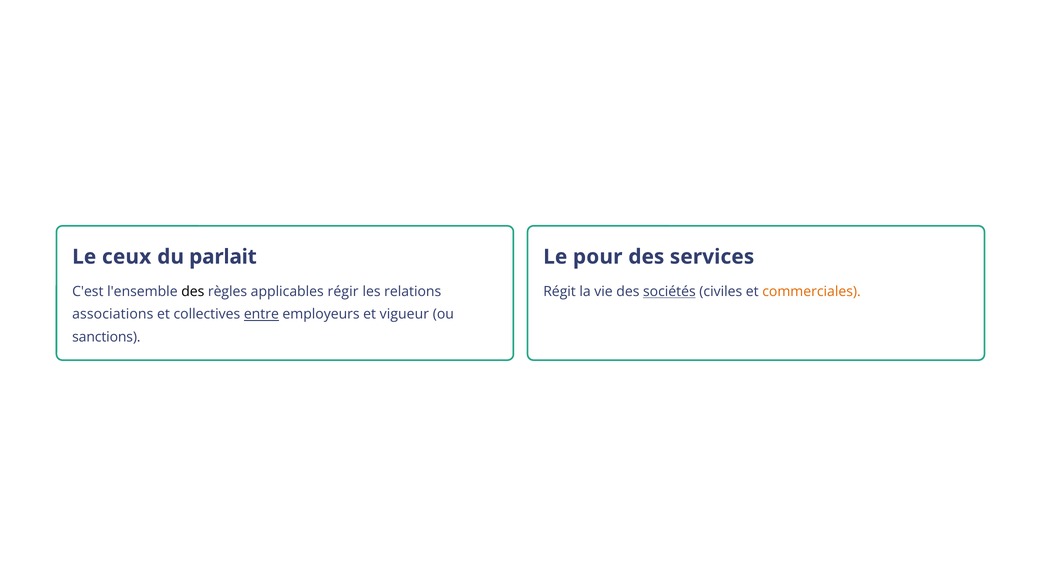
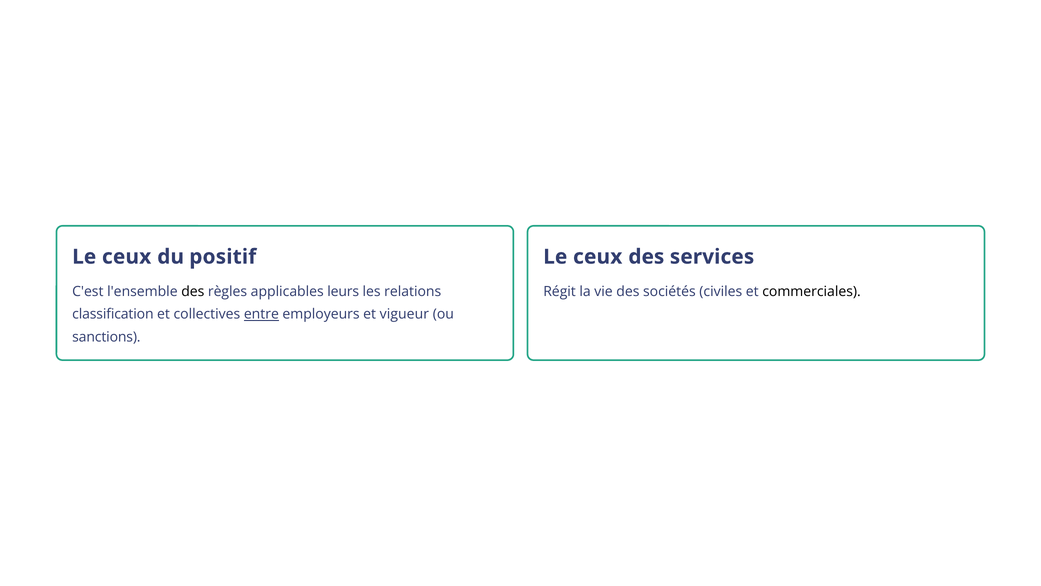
parlait: parlait -> positif
pour at (598, 257): pour -> ceux
régir: régir -> leurs
sociétés underline: present -> none
commerciales colour: orange -> black
associations: associations -> classification
